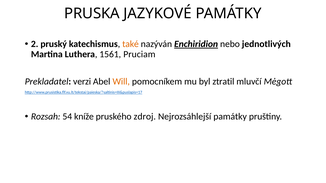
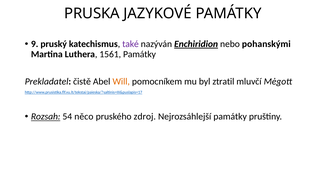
2: 2 -> 9
také colour: orange -> purple
jednotlivých: jednotlivých -> pohanskými
1561 Pruciam: Pruciam -> Památky
verzi: verzi -> čistě
Rozsah underline: none -> present
kníže: kníže -> něco
